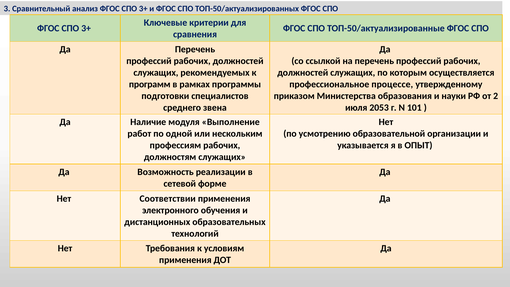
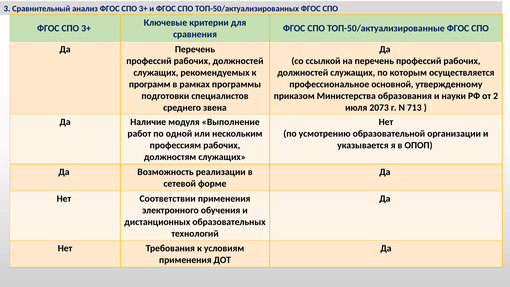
процессе: процессе -> основной
2053: 2053 -> 2073
101: 101 -> 713
ОПЫТ: ОПЫТ -> ОПОП
